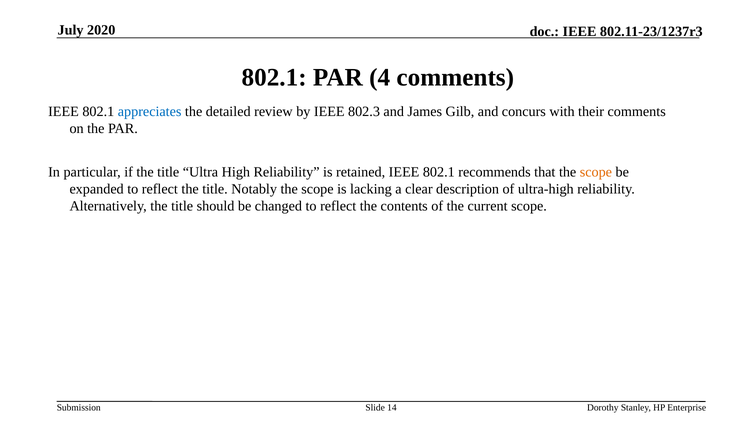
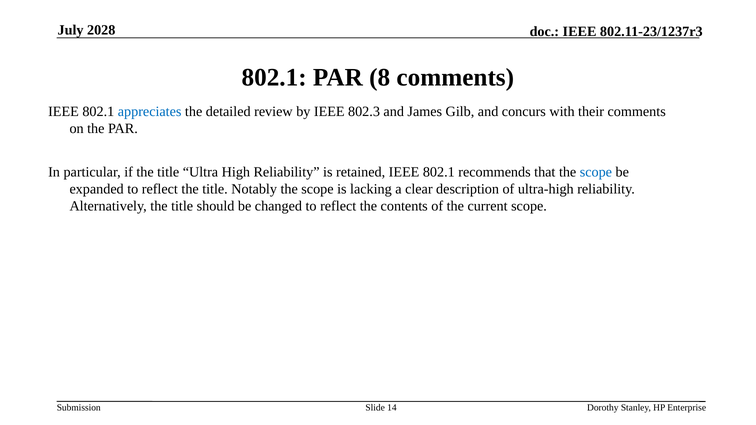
2020: 2020 -> 2028
4: 4 -> 8
scope at (596, 172) colour: orange -> blue
